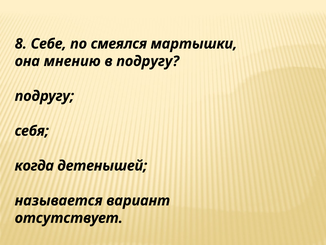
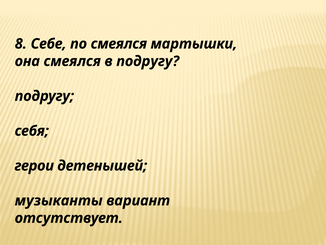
она мнению: мнению -> смеялся
когда: когда -> герои
называется: называется -> музыканты
